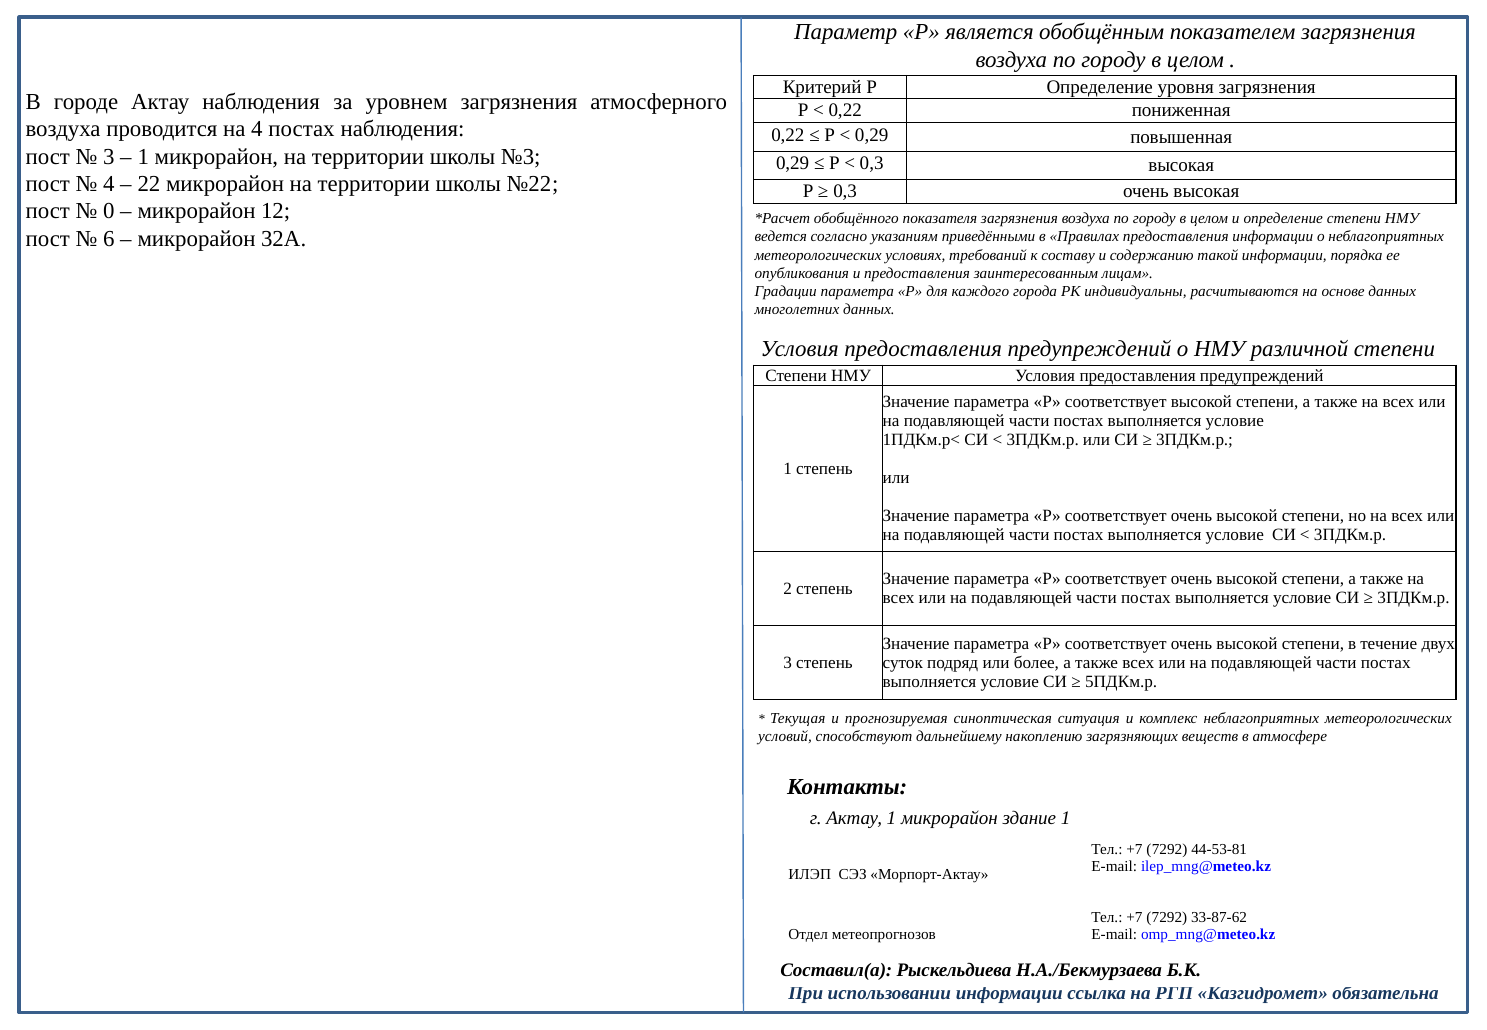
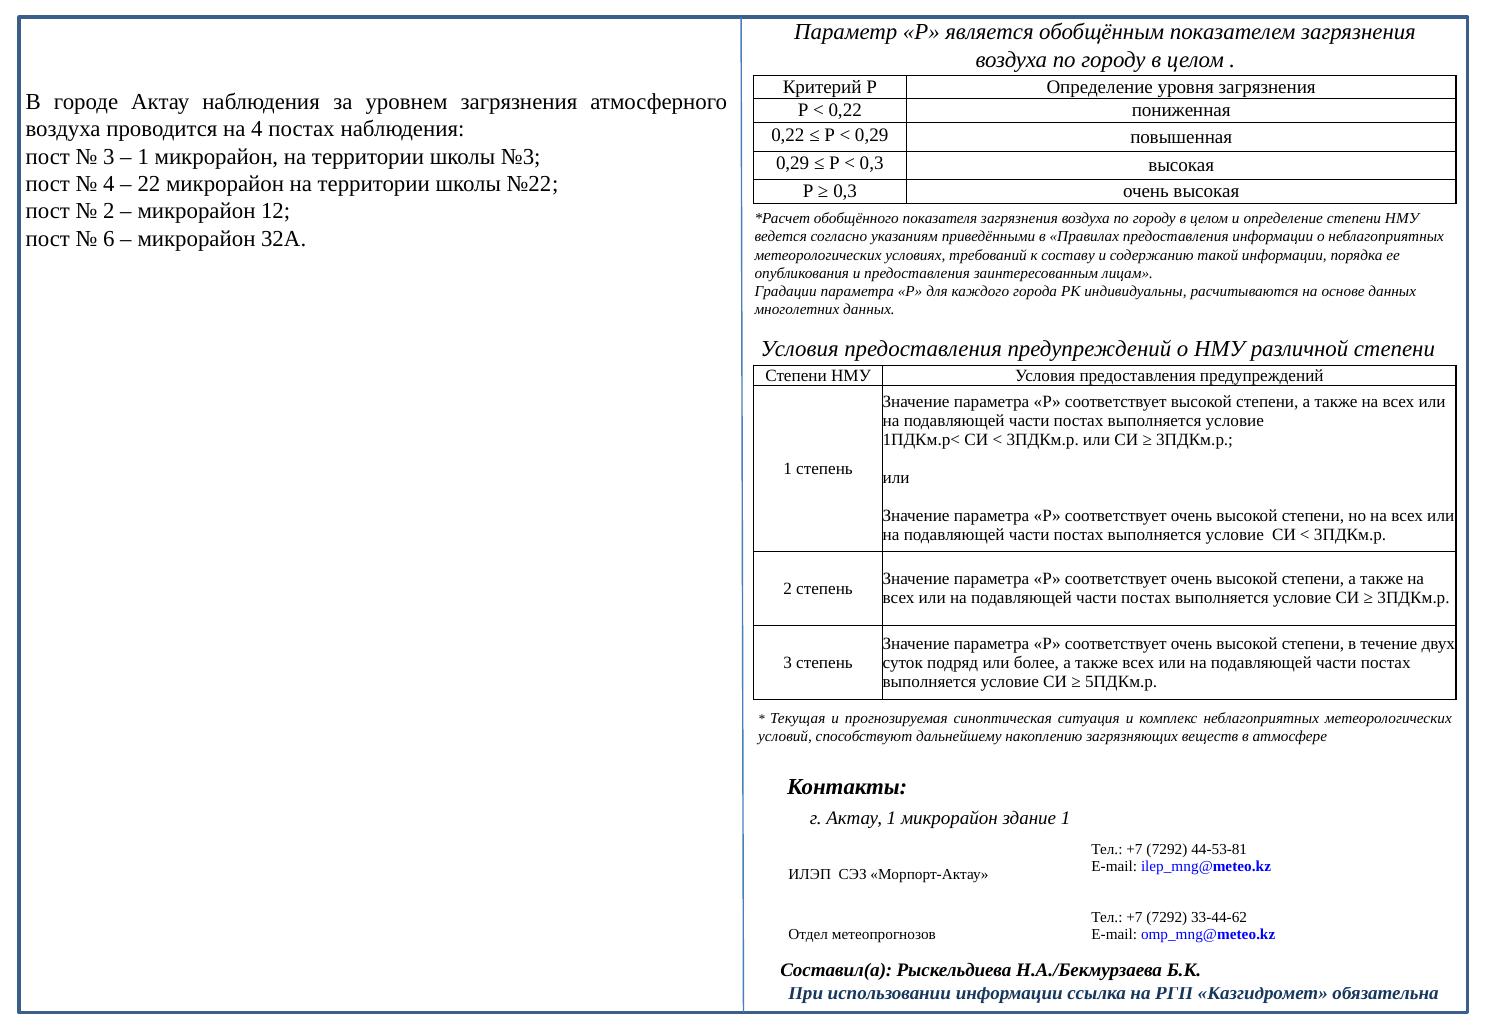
0 at (109, 211): 0 -> 2
33-87-62: 33-87-62 -> 33-44-62
